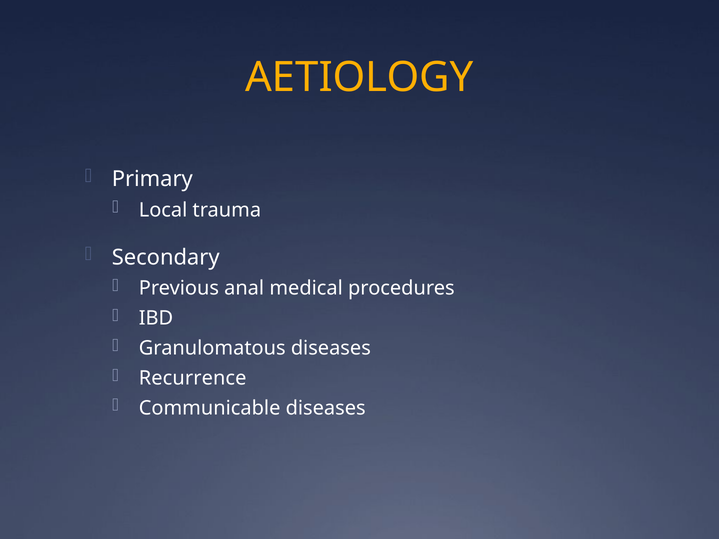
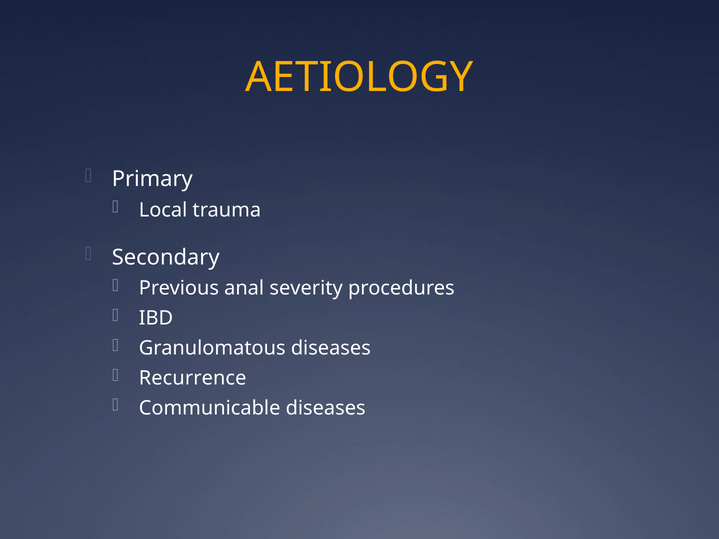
medical: medical -> severity
